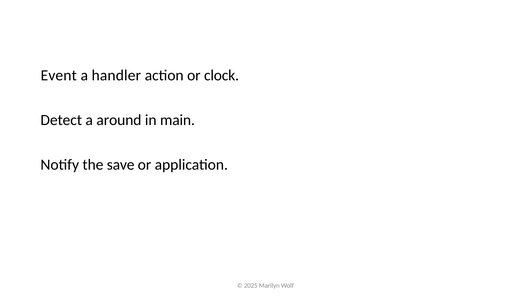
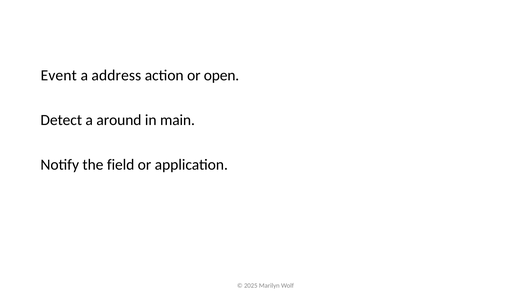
handler: handler -> address
clock: clock -> open
save: save -> field
